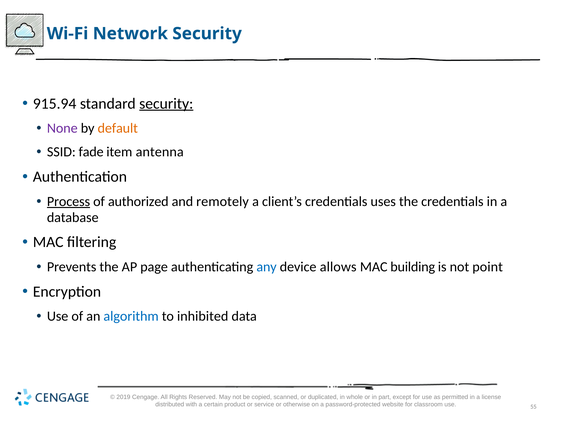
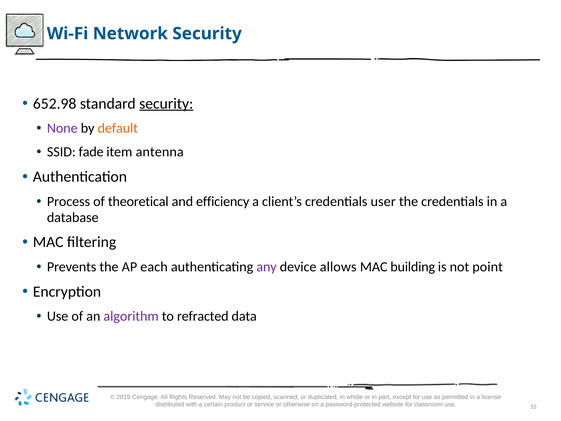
915.94: 915.94 -> 652.98
Process underline: present -> none
authorized: authorized -> theoretical
remotely: remotely -> efficiency
uses: uses -> user
page: page -> each
any colour: blue -> purple
algorithm colour: blue -> purple
inhibited: inhibited -> refracted
